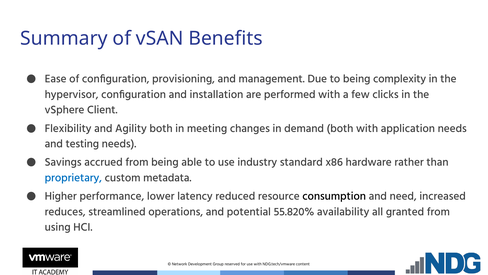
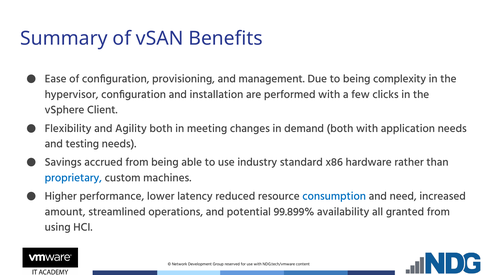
metadata: metadata -> machines
consumption colour: black -> blue
reduces: reduces -> amount
55.820%: 55.820% -> 99.899%
